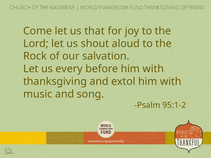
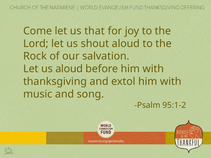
us every: every -> aloud
